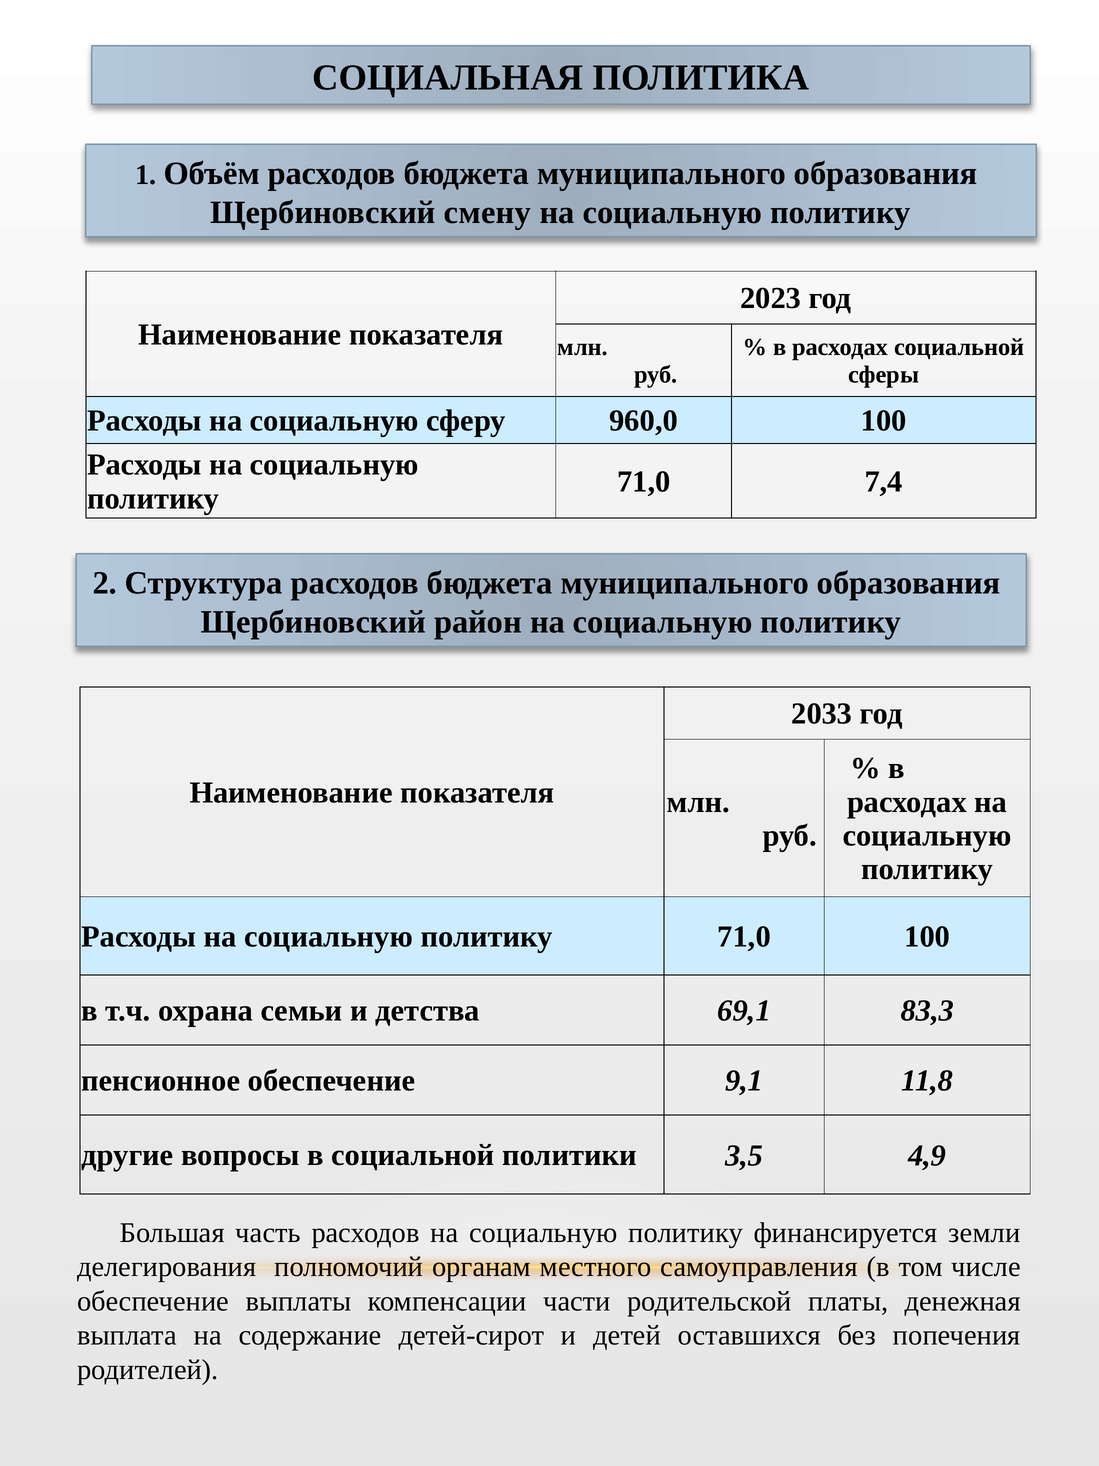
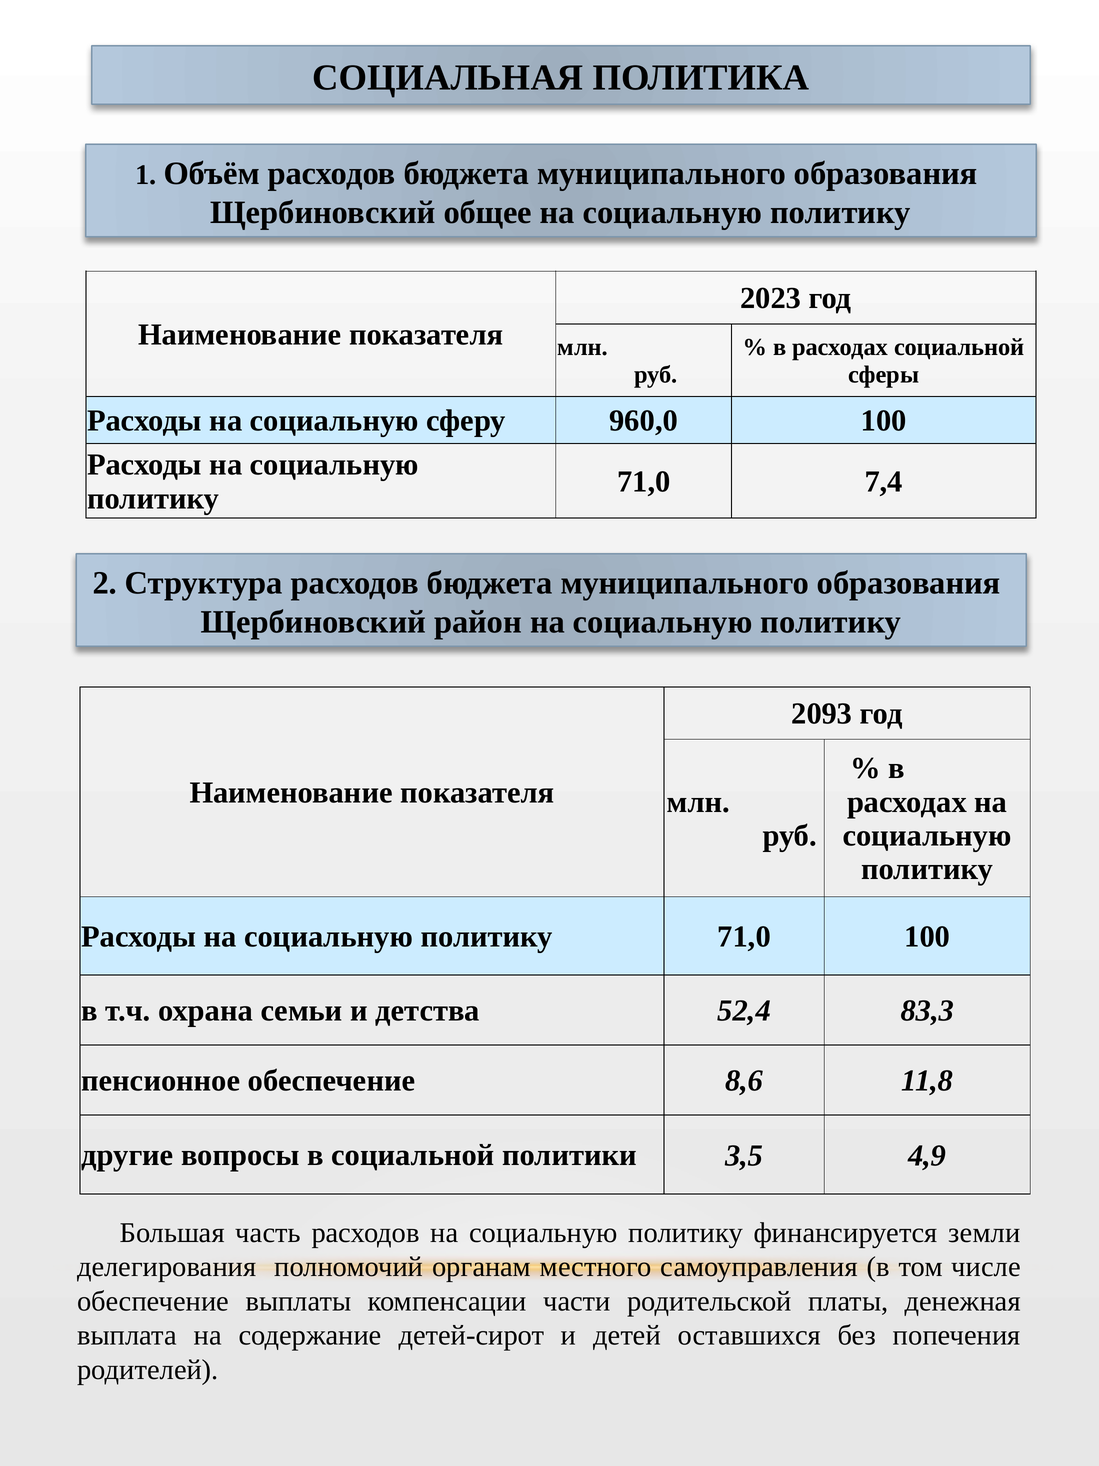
смену: смену -> общее
2033: 2033 -> 2093
69,1: 69,1 -> 52,4
9,1: 9,1 -> 8,6
